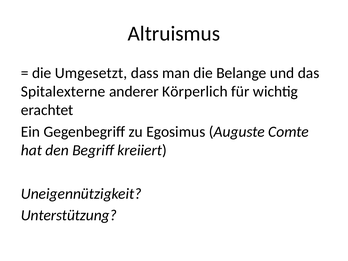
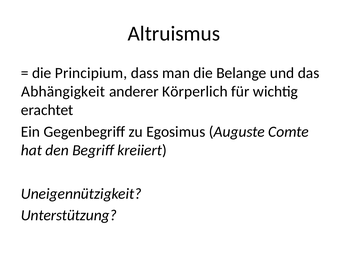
Umgesetzt: Umgesetzt -> Principium
Spitalexterne: Spitalexterne -> Abhängigkeit
